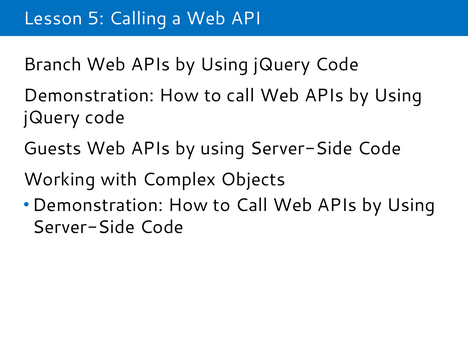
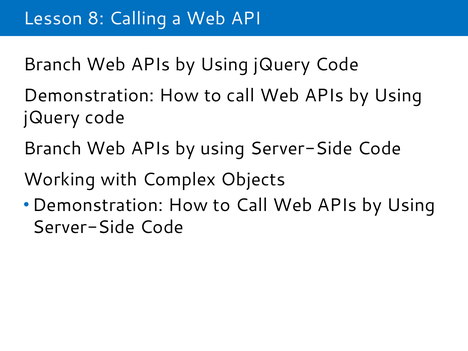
5: 5 -> 8
Guests at (52, 148): Guests -> Branch
